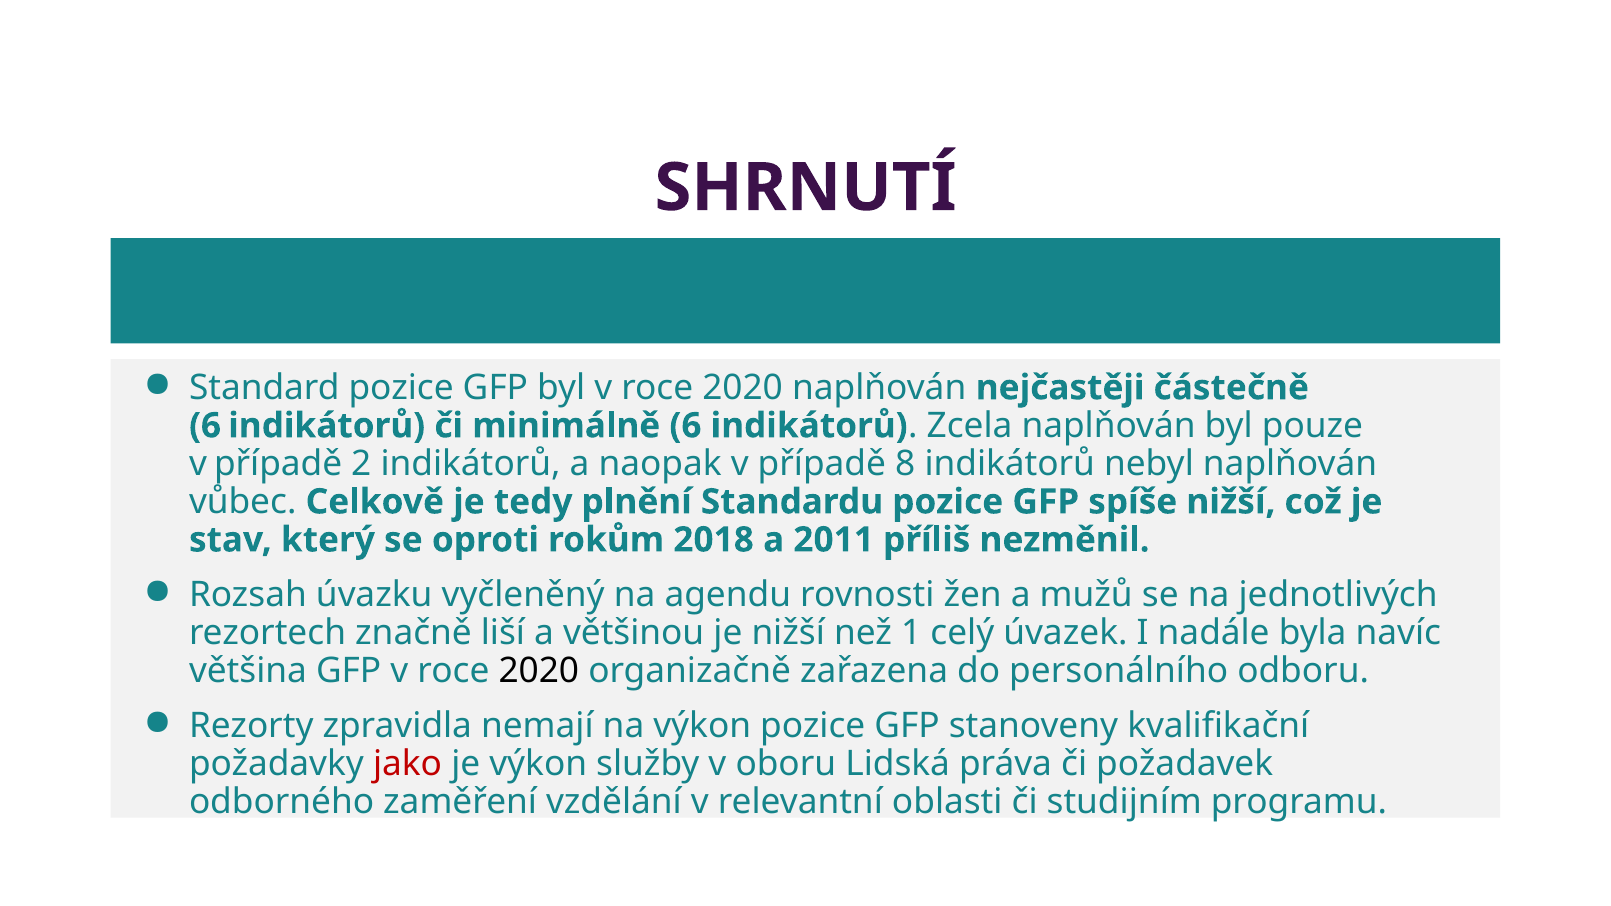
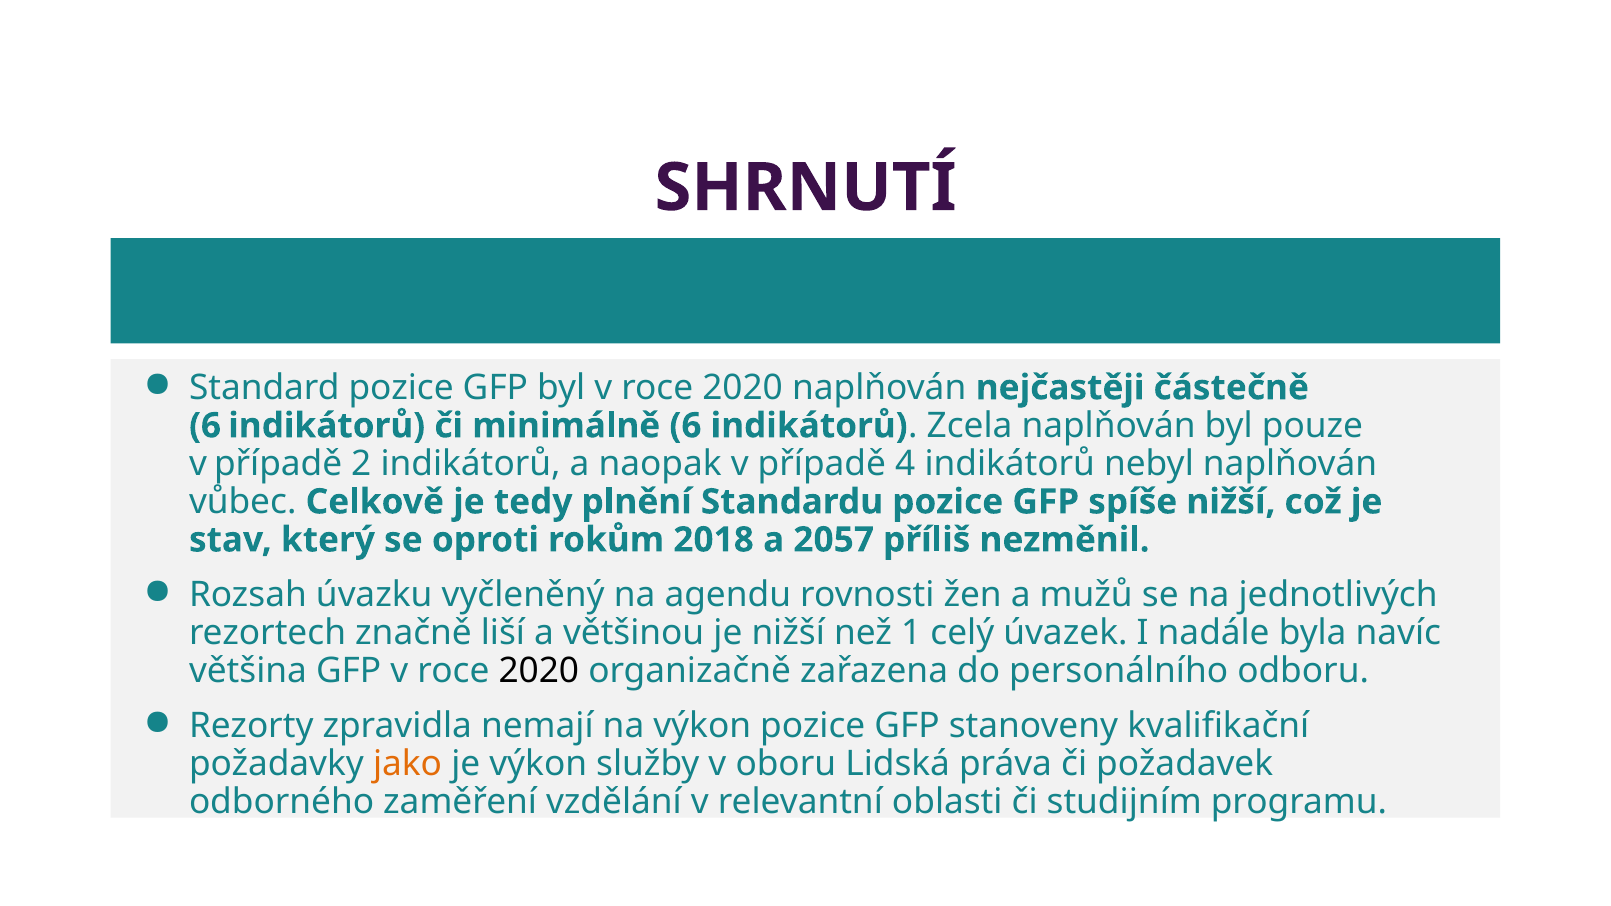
8: 8 -> 4
2011: 2011 -> 2057
jako colour: red -> orange
